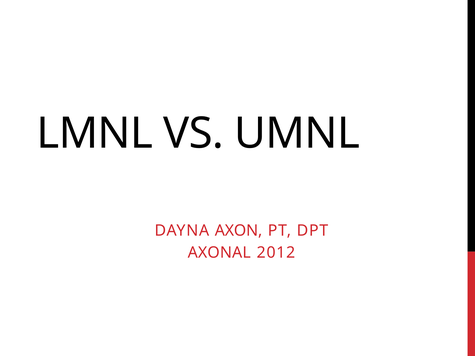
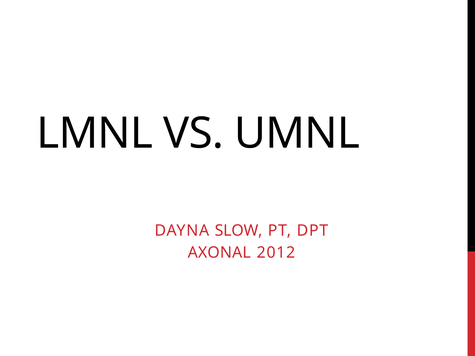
AXON: AXON -> SLOW
